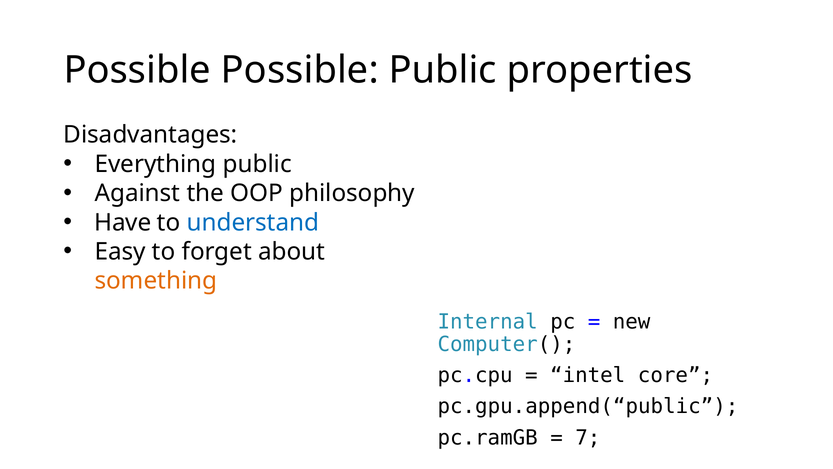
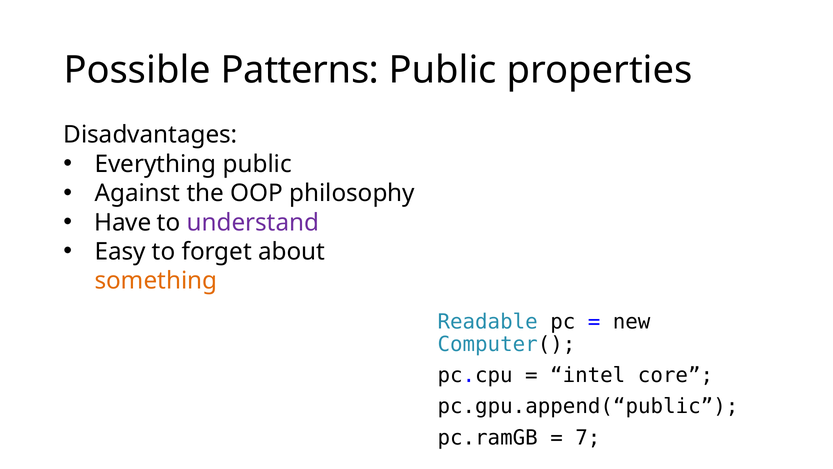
Possible Possible: Possible -> Patterns
understand colour: blue -> purple
Internal: Internal -> Readable
